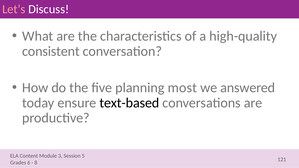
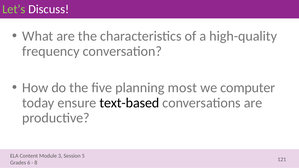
Let’s colour: pink -> light green
consistent: consistent -> frequency
answered: answered -> computer
